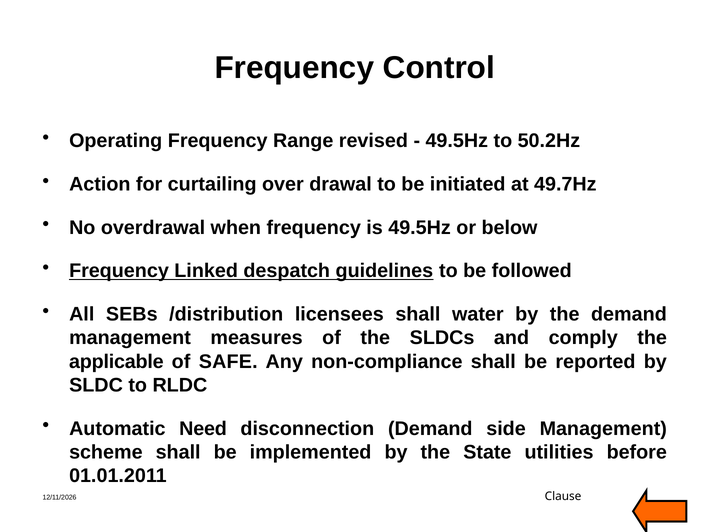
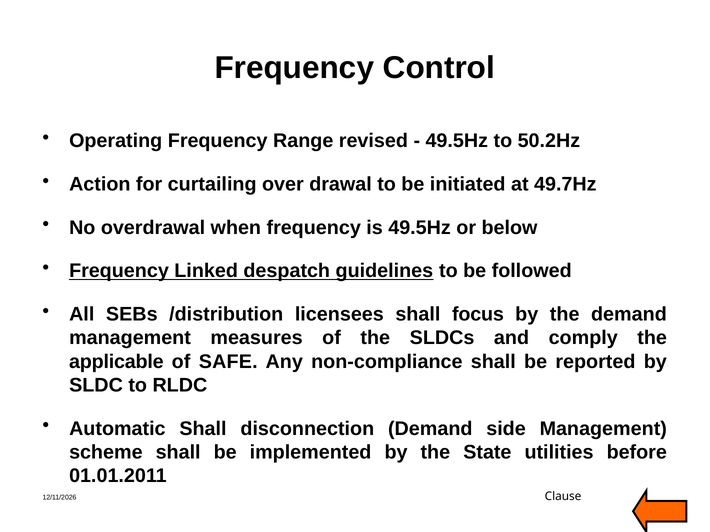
water: water -> focus
Automatic Need: Need -> Shall
